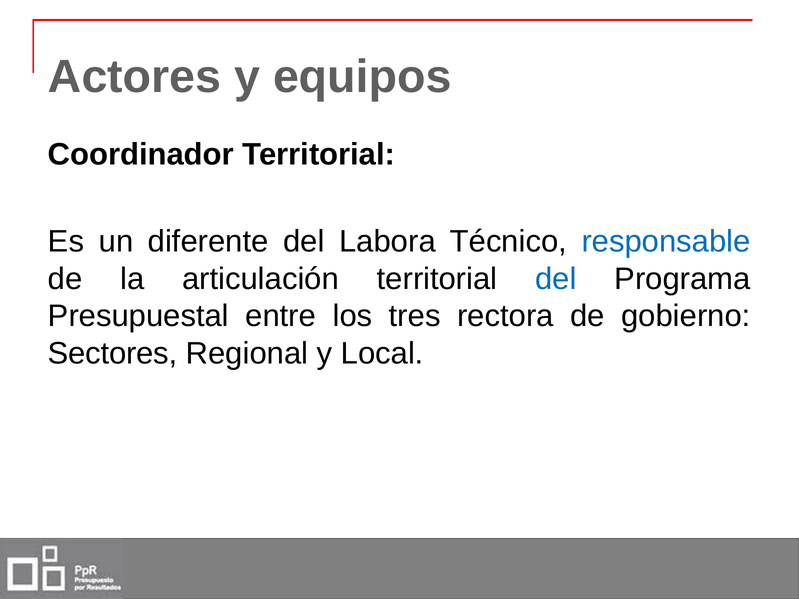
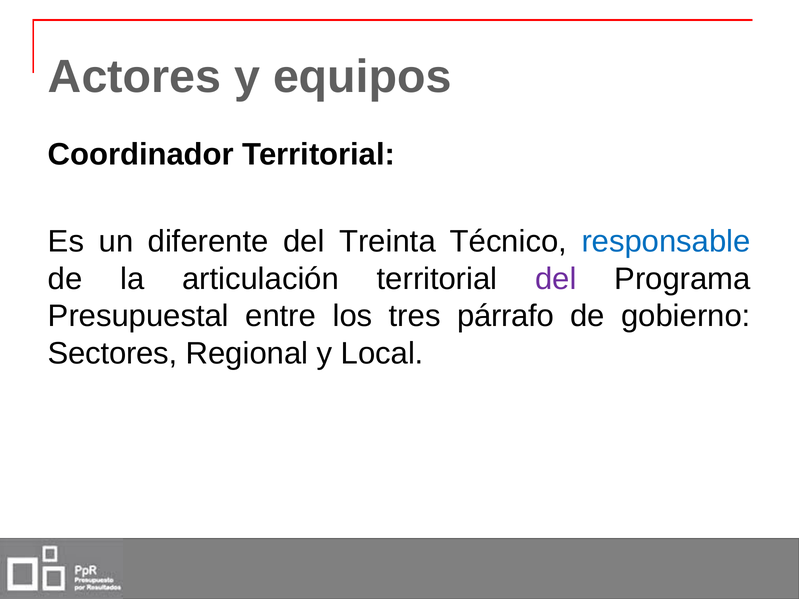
Labora: Labora -> Treinta
del at (556, 279) colour: blue -> purple
rectora: rectora -> párrafo
